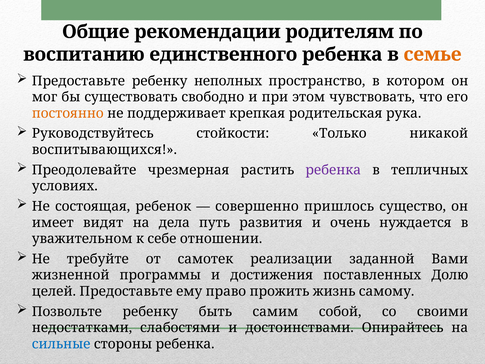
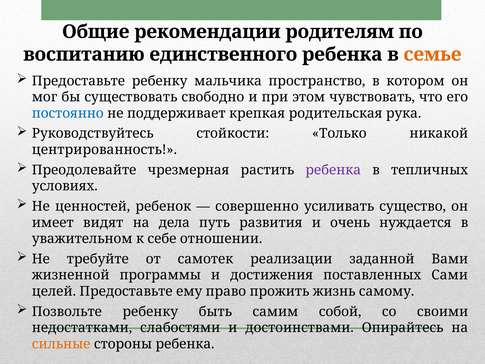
неполных: неполных -> мальчика
постоянно colour: orange -> blue
воспитывающихся: воспитывающихся -> центрированность
состоящая: состоящая -> ценностей
пришлось: пришлось -> усиливать
Долю: Долю -> Сами
сильные colour: blue -> orange
